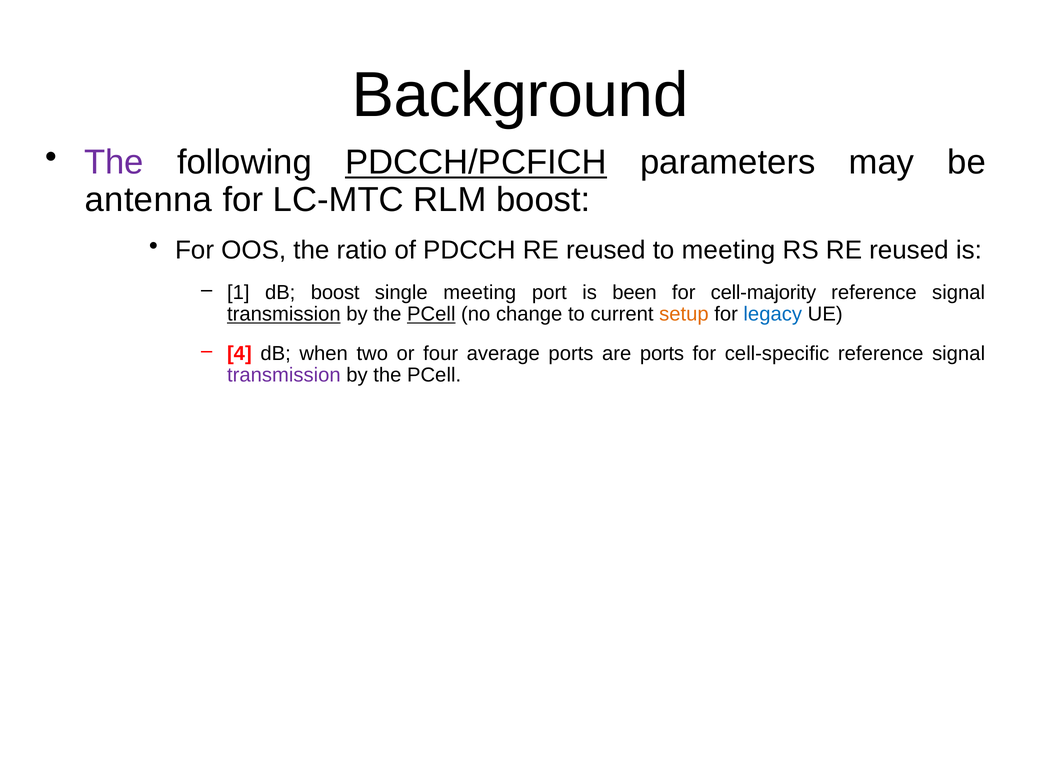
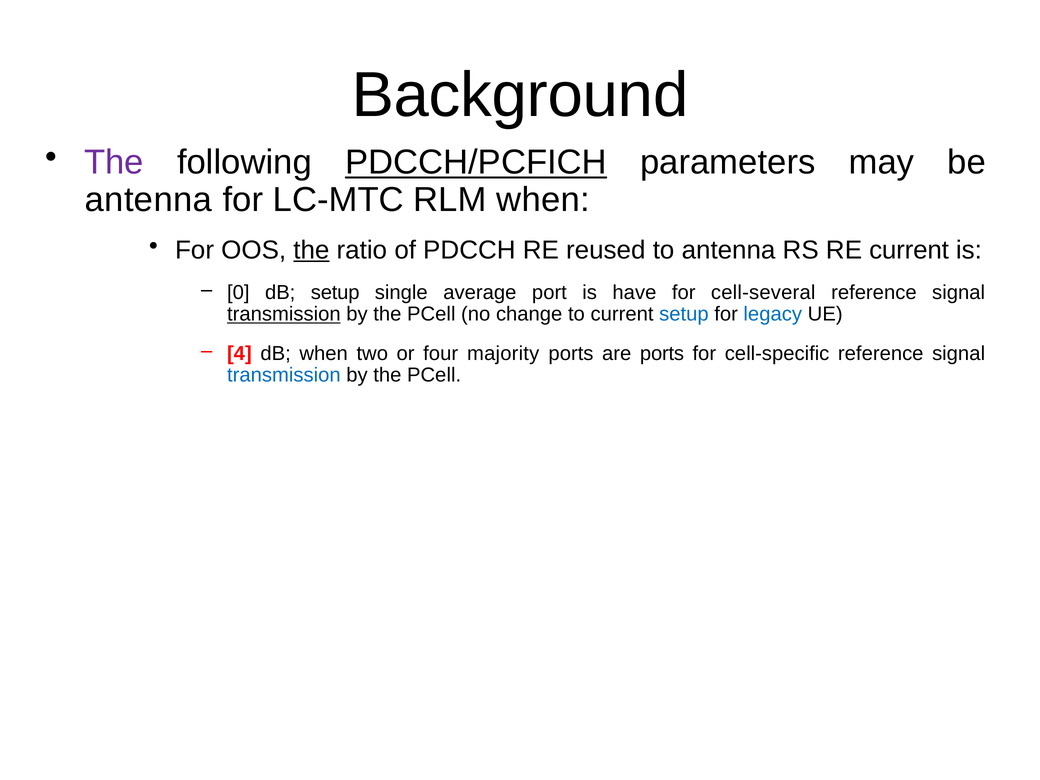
RLM boost: boost -> when
the at (311, 250) underline: none -> present
to meeting: meeting -> antenna
RS RE reused: reused -> current
1: 1 -> 0
dB boost: boost -> setup
single meeting: meeting -> average
been: been -> have
cell-majority: cell-majority -> cell-several
PCell at (431, 314) underline: present -> none
setup at (684, 314) colour: orange -> blue
average: average -> majority
transmission at (284, 375) colour: purple -> blue
